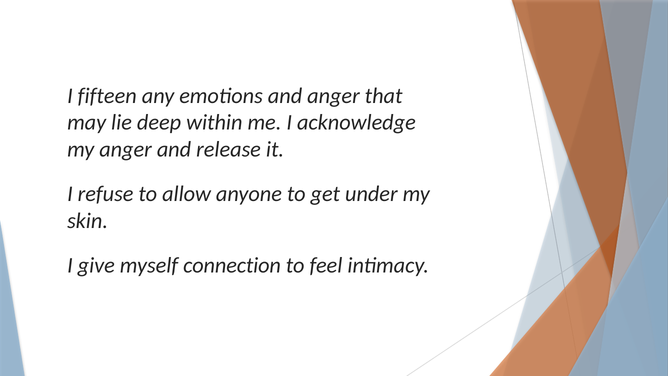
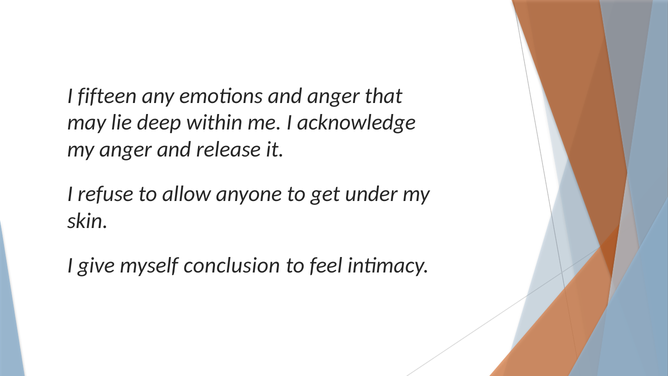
connection: connection -> conclusion
